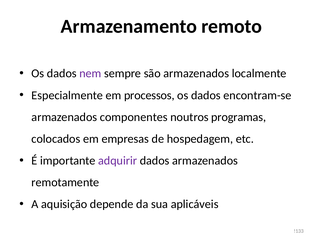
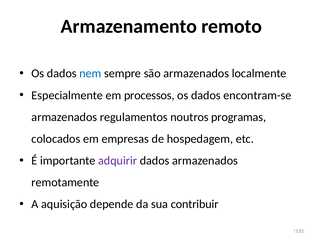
nem colour: purple -> blue
componentes: componentes -> regulamentos
aplicáveis: aplicáveis -> contribuir
